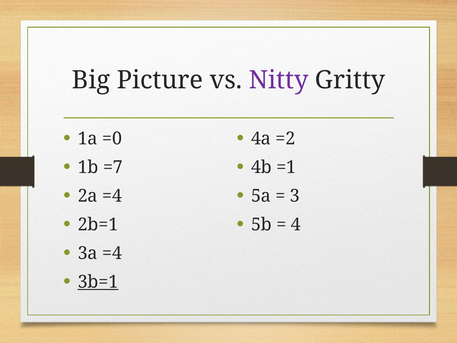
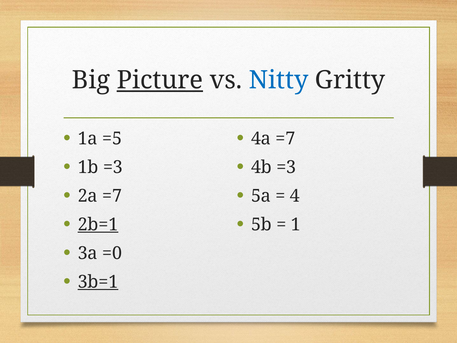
Picture underline: none -> present
Nitty colour: purple -> blue
=0: =0 -> =5
4a =2: =2 -> =7
1b =7: =7 -> =3
4b =1: =1 -> =3
2a =4: =4 -> =7
3: 3 -> 4
2b=1 underline: none -> present
4: 4 -> 1
3a =4: =4 -> =0
